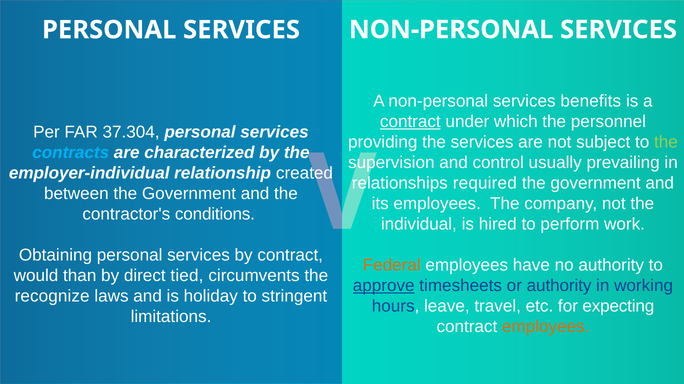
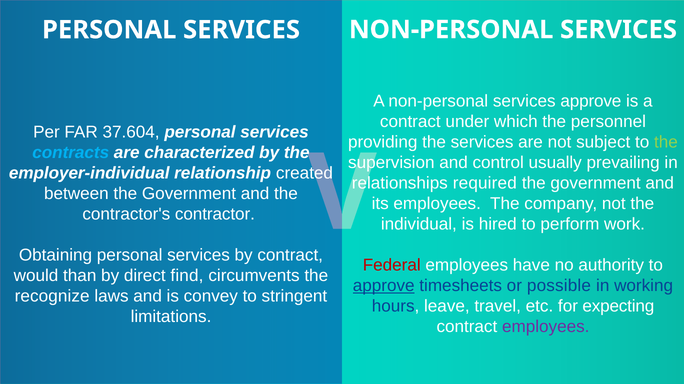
services benefits: benefits -> approve
contract at (410, 122) underline: present -> none
37.304: 37.304 -> 37.604
conditions: conditions -> contractor
Federal colour: orange -> red
tied: tied -> find
or authority: authority -> possible
holiday: holiday -> convey
employees at (546, 327) colour: orange -> purple
